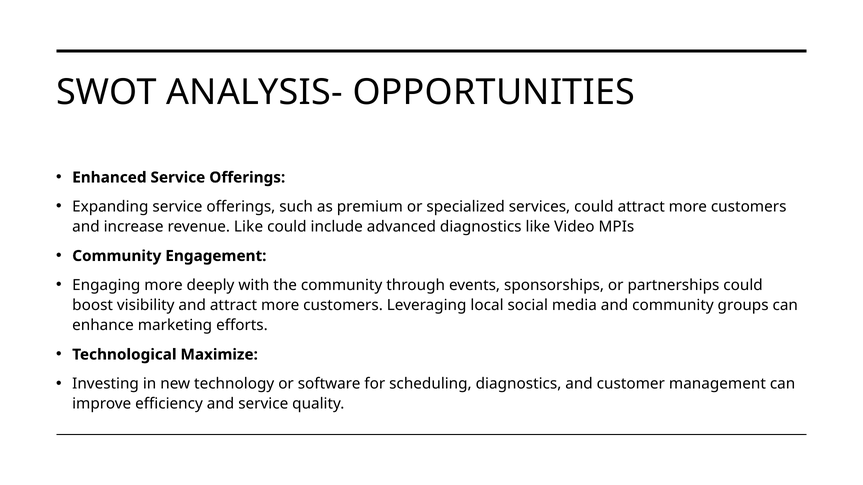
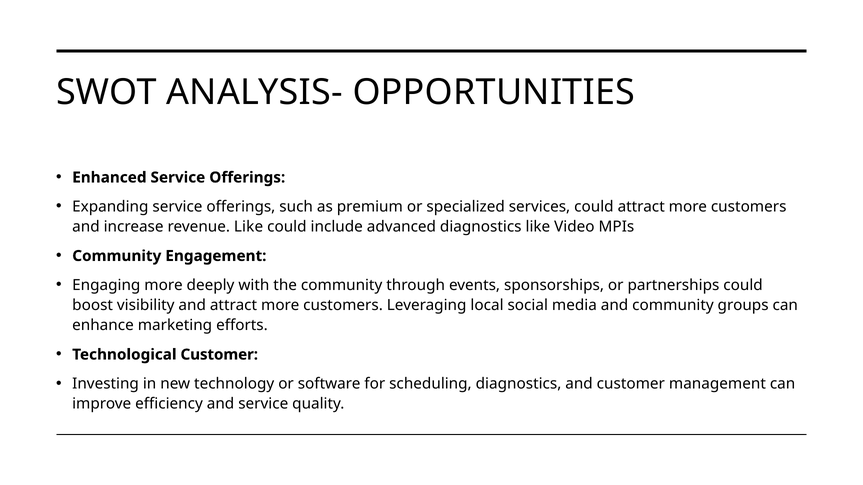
Technological Maximize: Maximize -> Customer
